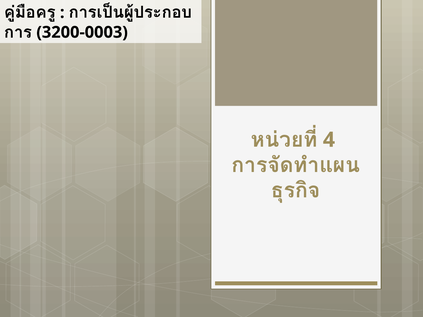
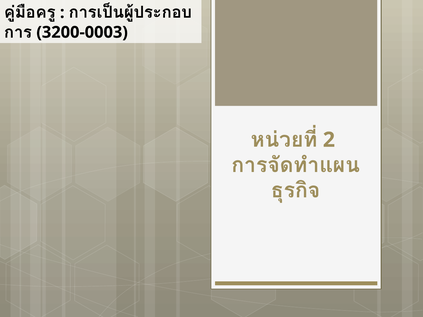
4: 4 -> 2
